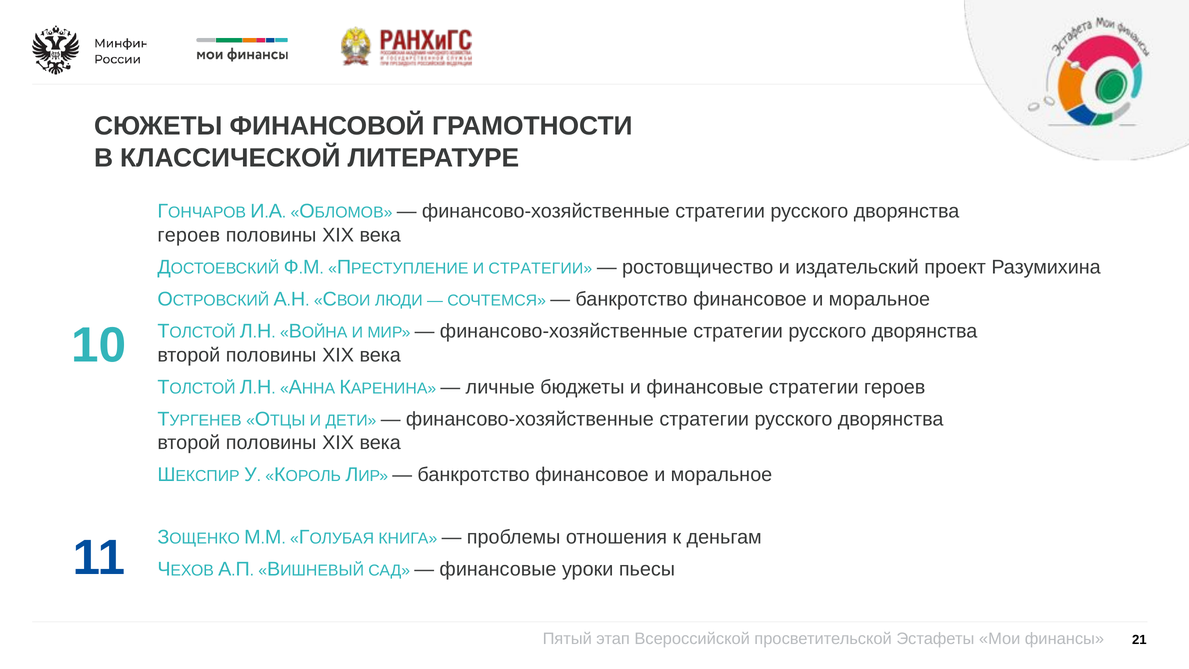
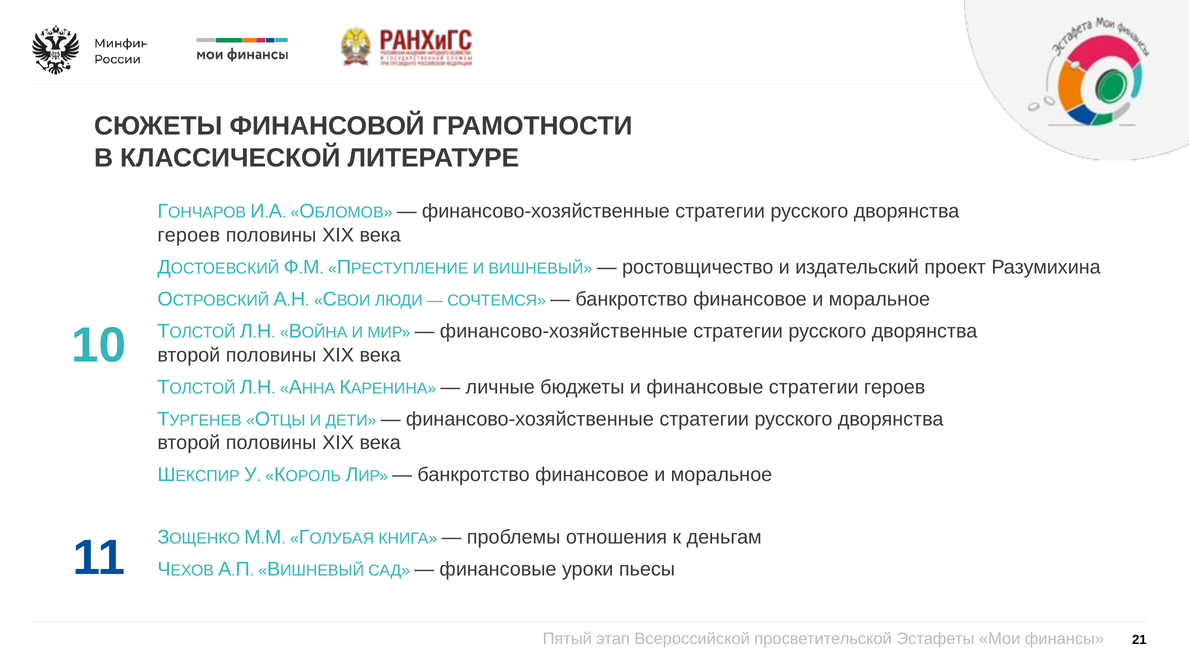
И СТРАТЕГИИ: СТРАТЕГИИ -> ВИШНЕВЫЙ
